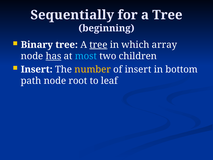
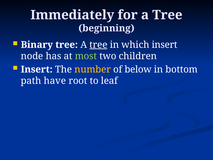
Sequentially: Sequentially -> Immediately
which array: array -> insert
has underline: present -> none
most colour: light blue -> light green
of insert: insert -> below
path node: node -> have
